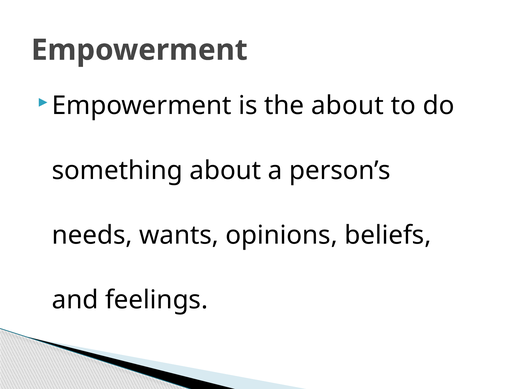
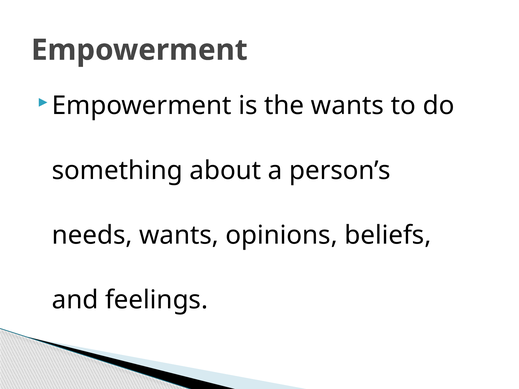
the about: about -> wants
